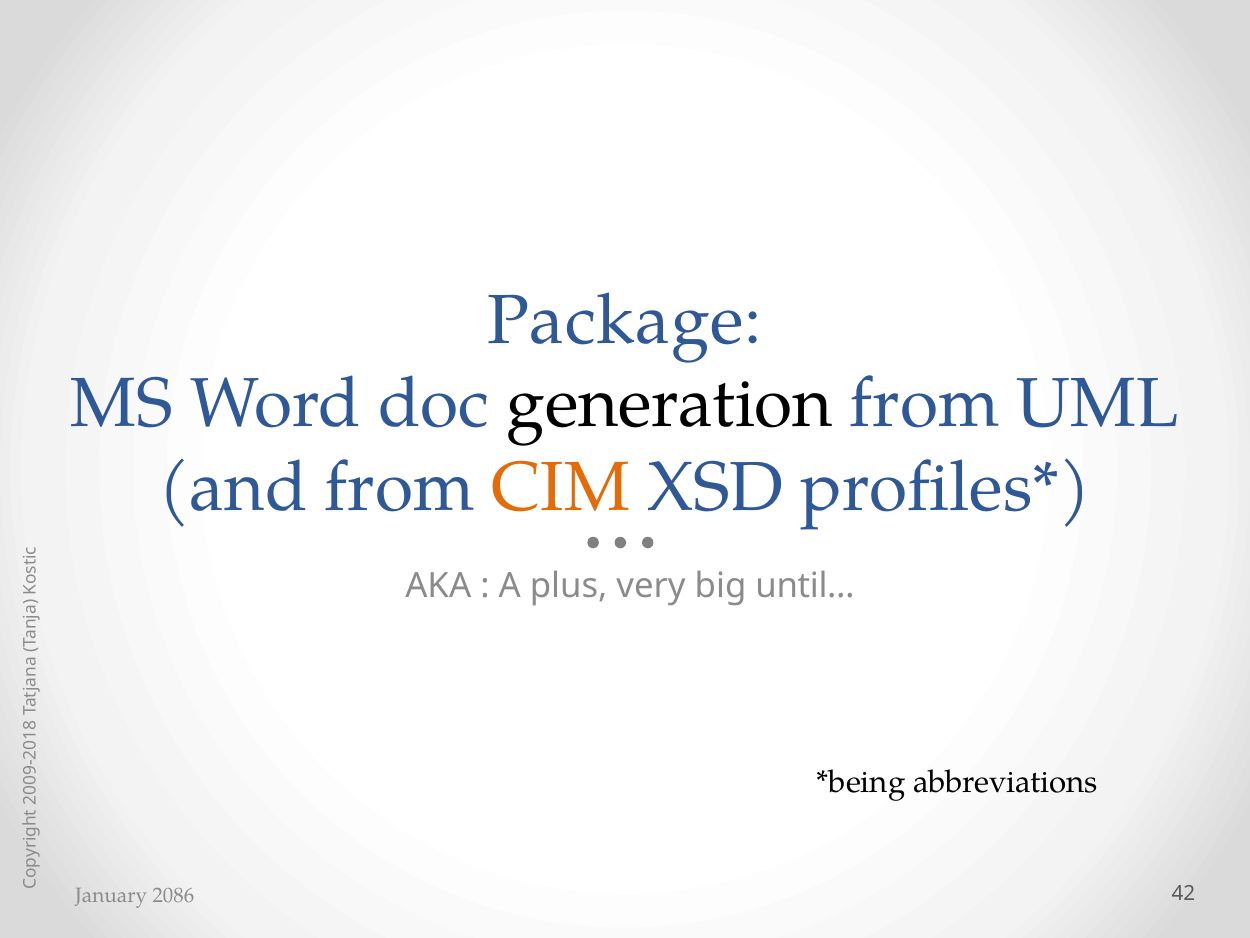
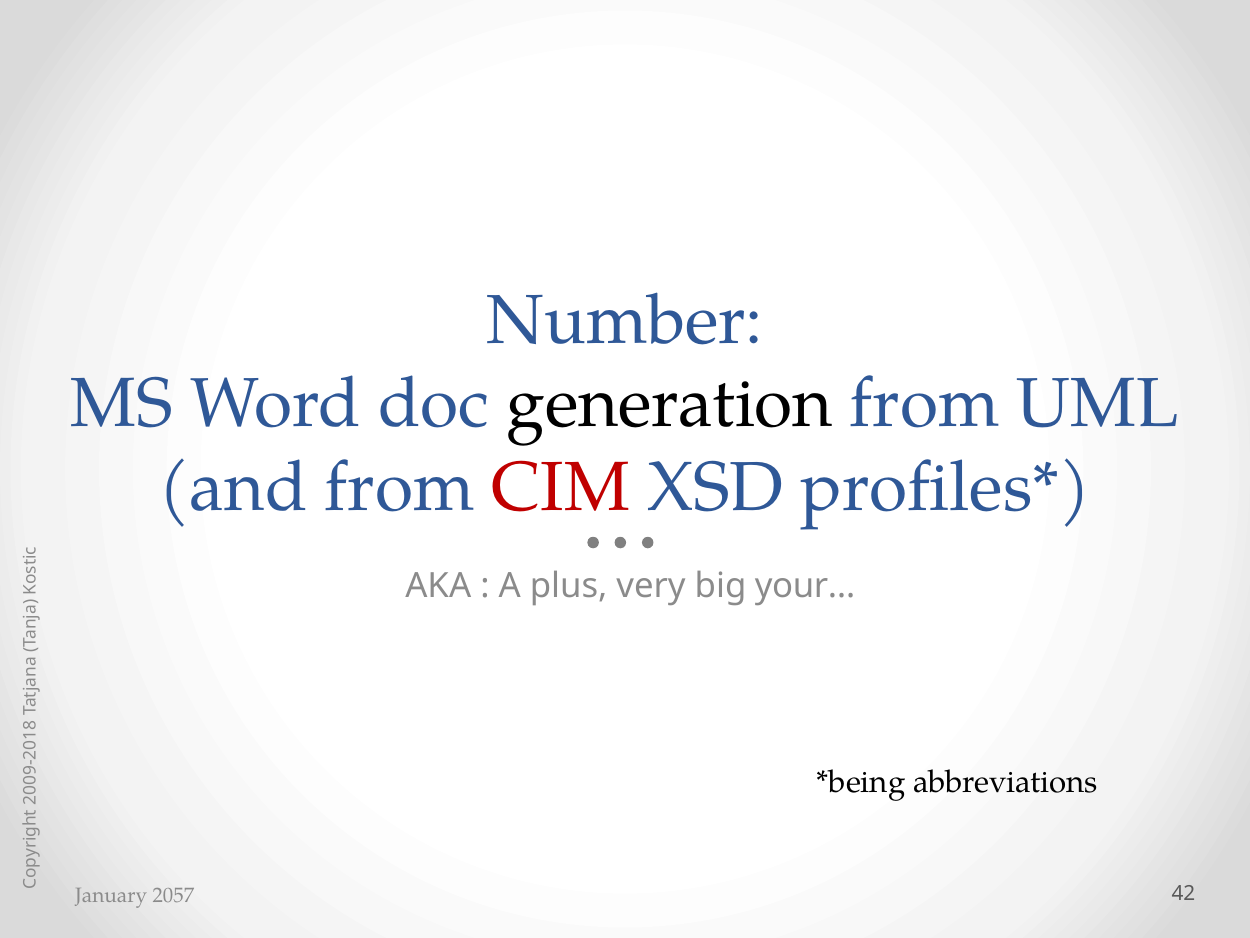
Package: Package -> Number
CIM colour: orange -> red
until…: until… -> your…
2086: 2086 -> 2057
